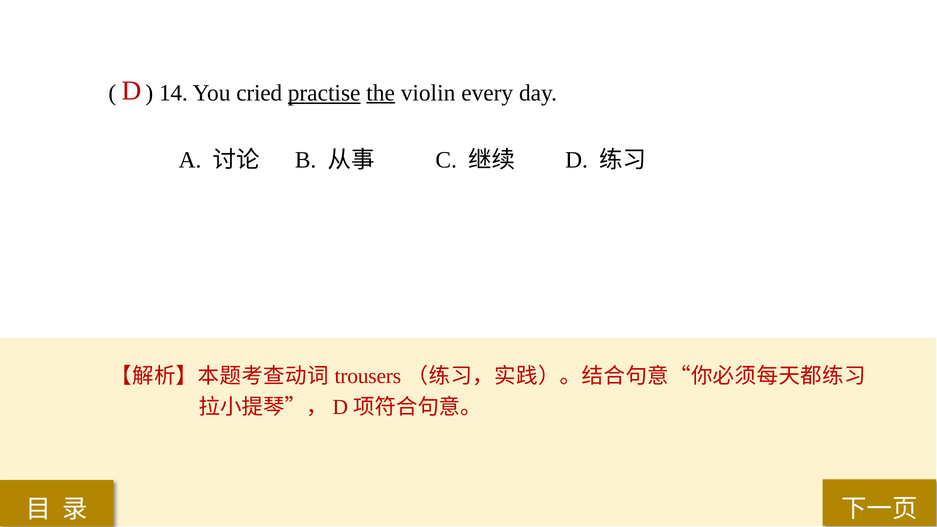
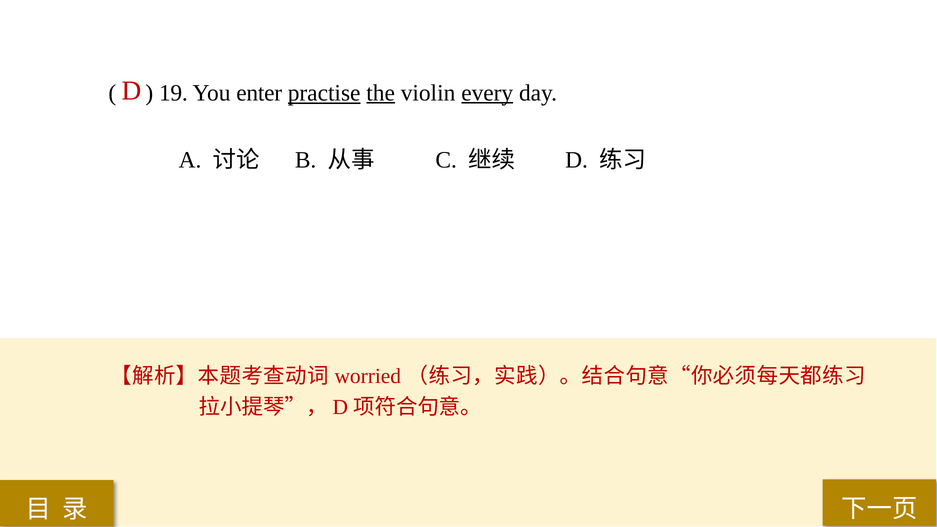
14: 14 -> 19
cried: cried -> enter
every underline: none -> present
trousers: trousers -> worried
